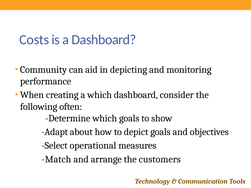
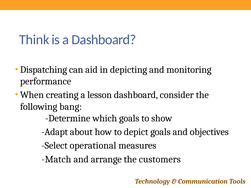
Costs: Costs -> Think
Community: Community -> Dispatching
a which: which -> lesson
often: often -> bang
